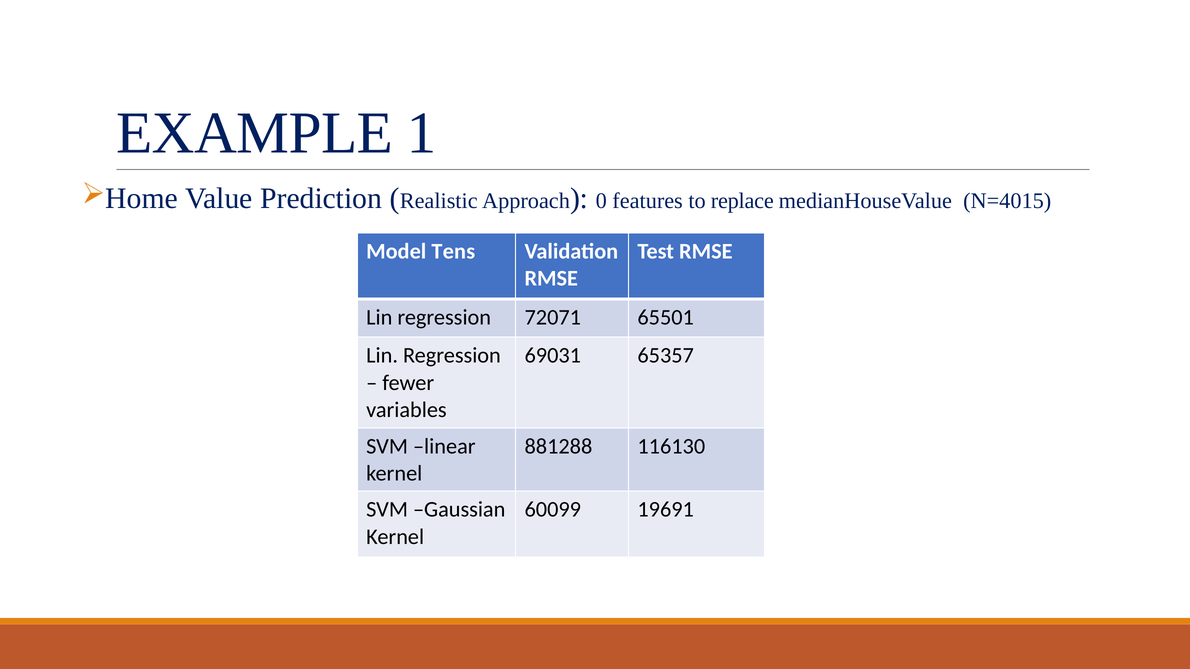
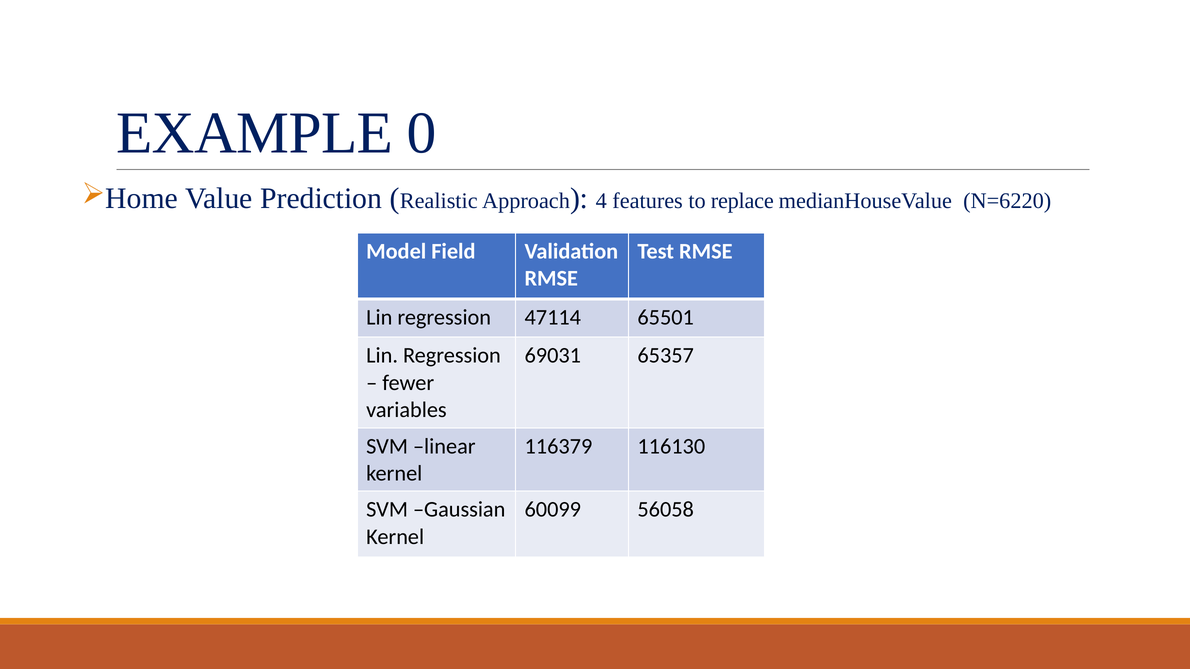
1: 1 -> 0
0: 0 -> 4
N=4015: N=4015 -> N=6220
Tens: Tens -> Field
72071: 72071 -> 47114
881288: 881288 -> 116379
19691: 19691 -> 56058
